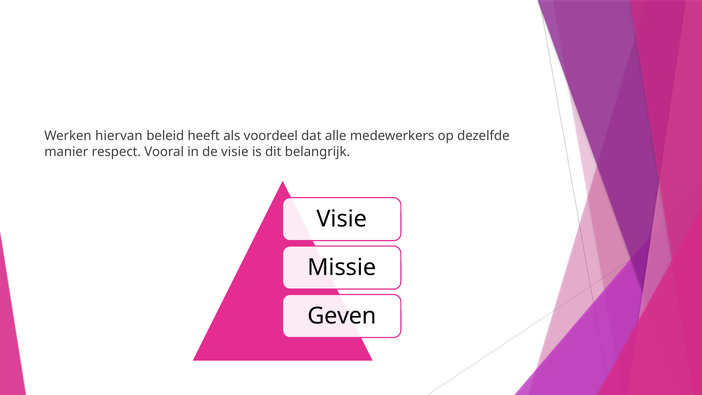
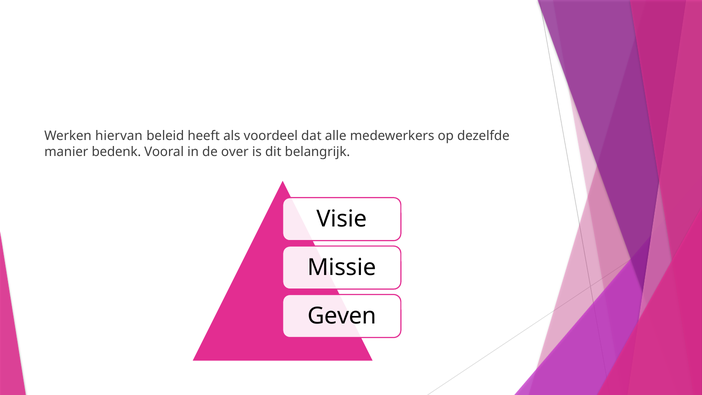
respect: respect -> bedenk
de visie: visie -> over
